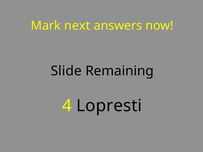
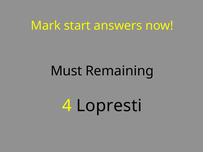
next: next -> start
Slide: Slide -> Must
